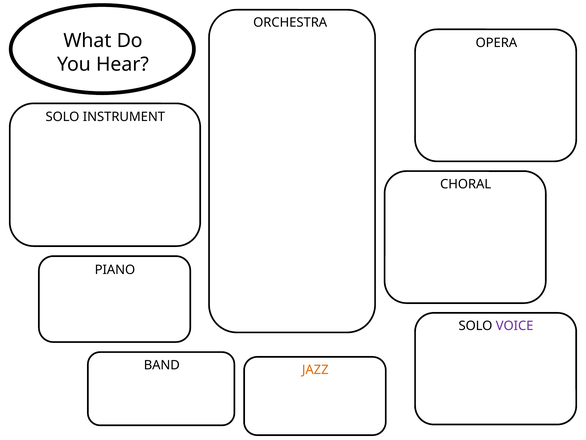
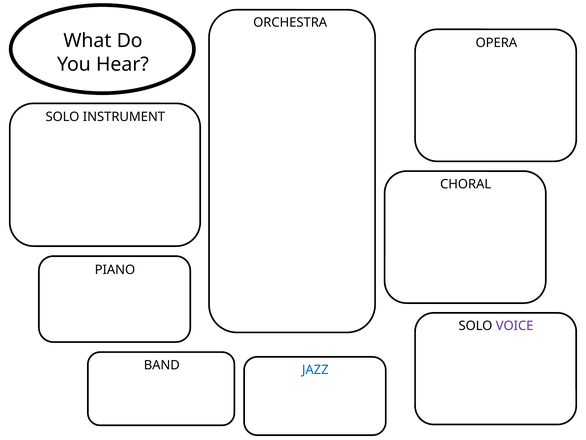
JAZZ colour: orange -> blue
